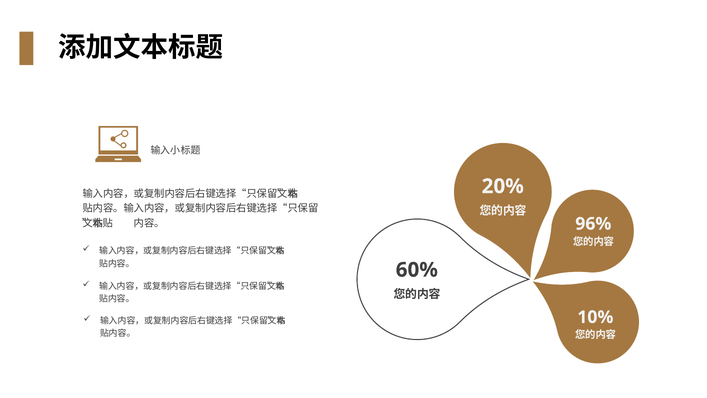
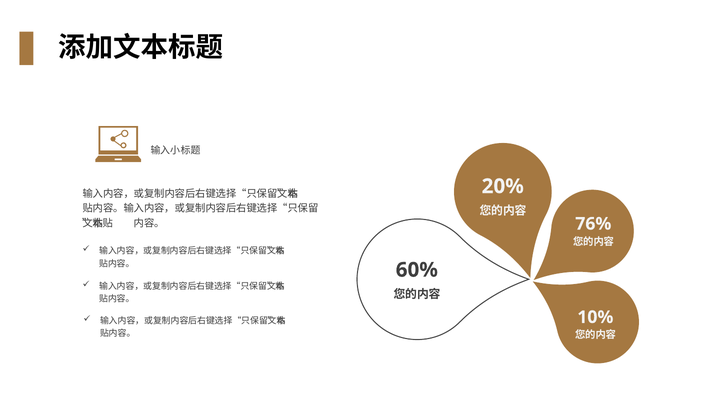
96%: 96% -> 76%
